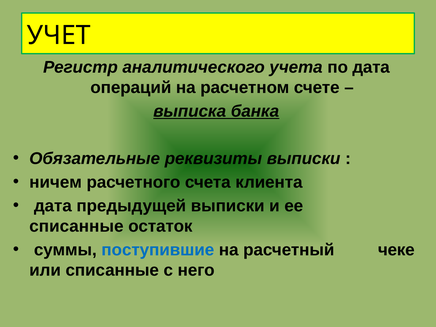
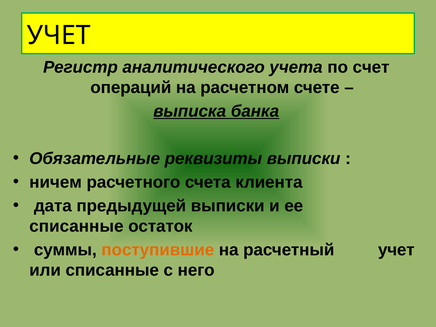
по дата: дата -> счет
поступившие colour: blue -> orange
расчетный чеке: чеке -> учет
